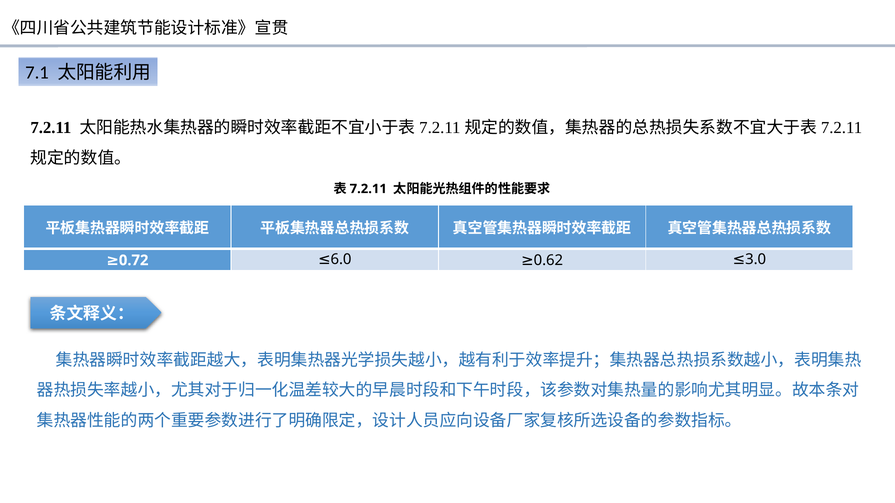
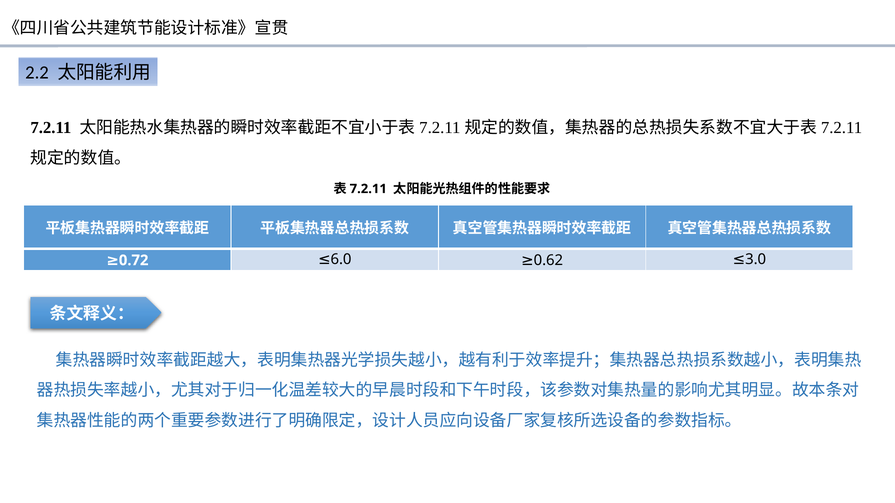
7.1: 7.1 -> 2.2
